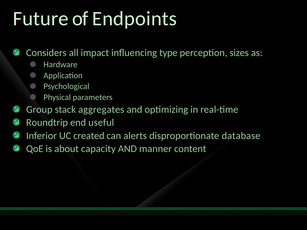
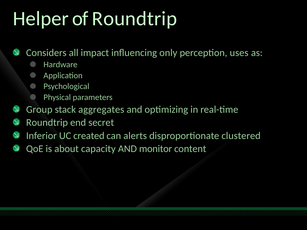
Future: Future -> Helper
of Endpoints: Endpoints -> Roundtrip
type: type -> only
sizes: sizes -> uses
useful: useful -> secret
database: database -> clustered
manner: manner -> monitor
